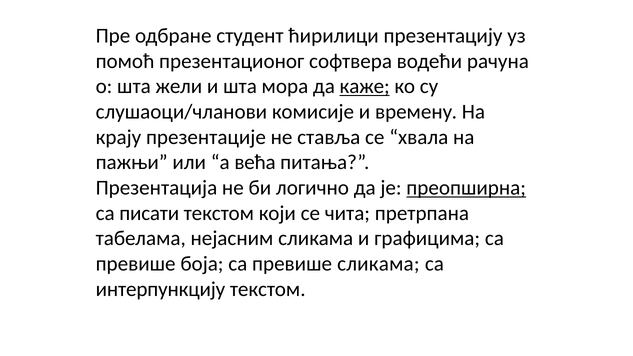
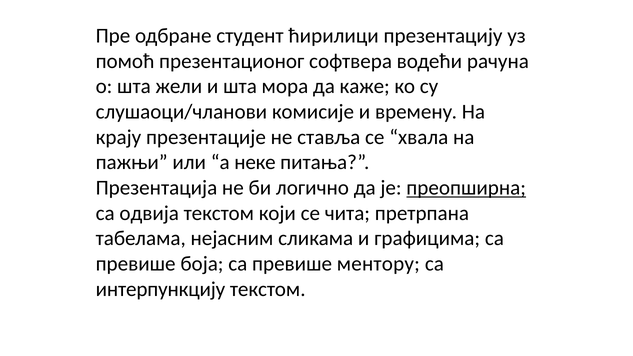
каже underline: present -> none
већа: већа -> неке
писати: писати -> одвија
превише сликама: сликама -> ментору
